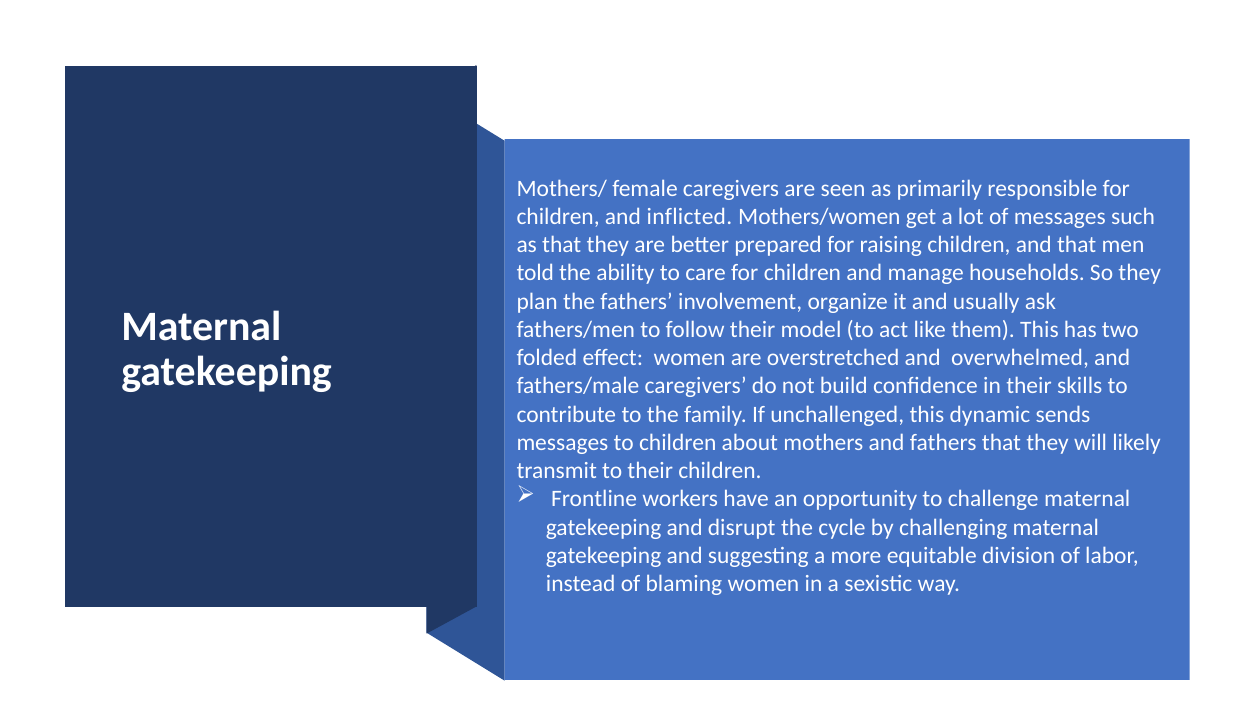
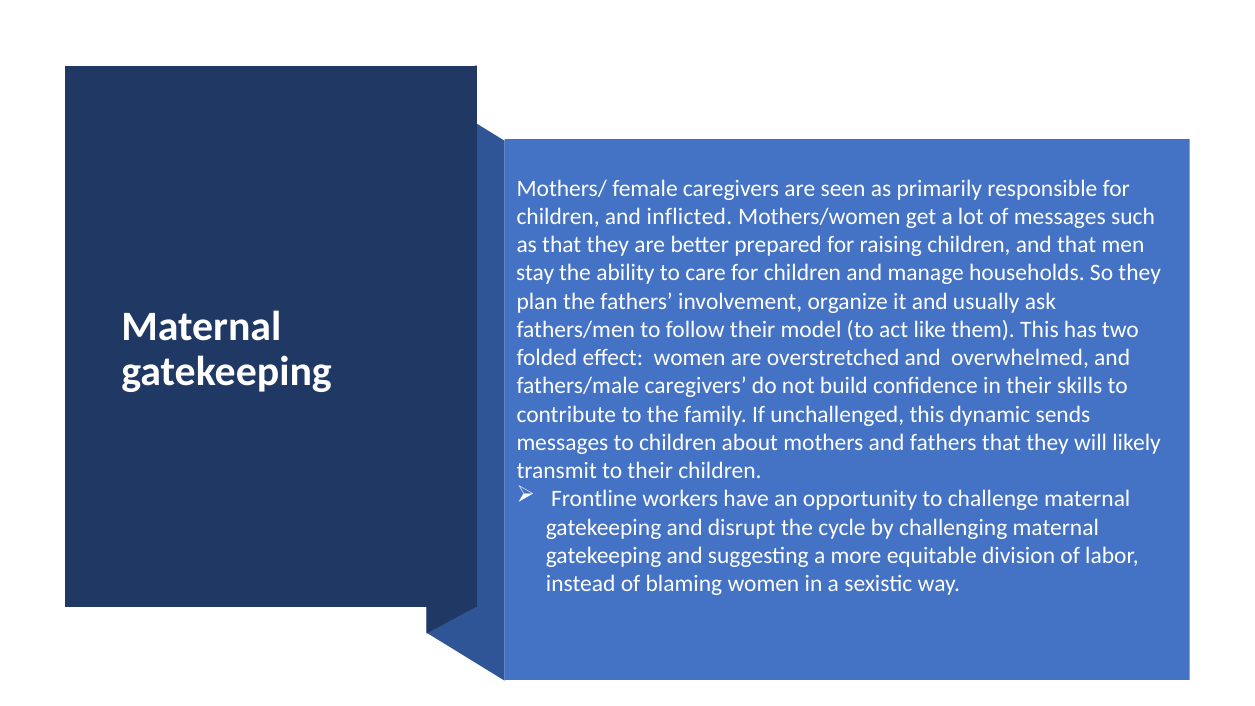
told: told -> stay
